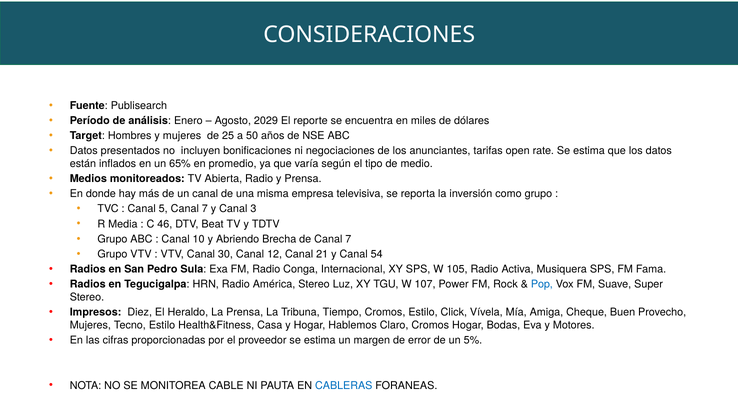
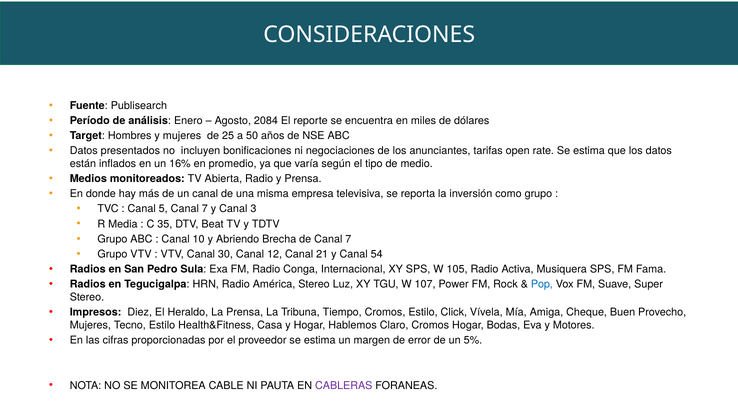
2029: 2029 -> 2084
65%: 65% -> 16%
46: 46 -> 35
CABLERAS colour: blue -> purple
